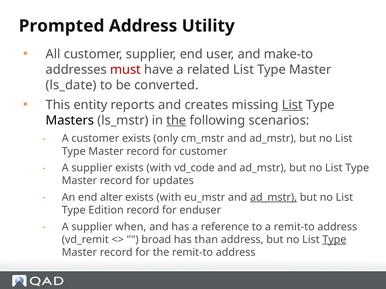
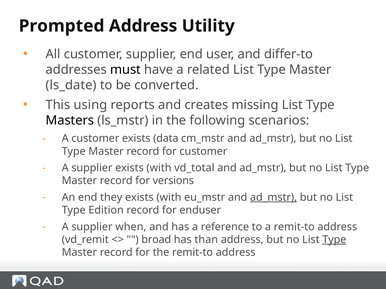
make-to: make-to -> differ-to
must colour: red -> black
entity: entity -> using
List at (292, 105) underline: present -> none
the at (176, 121) underline: present -> none
only: only -> data
vd_code: vd_code -> vd_total
updates: updates -> versions
alter: alter -> they
